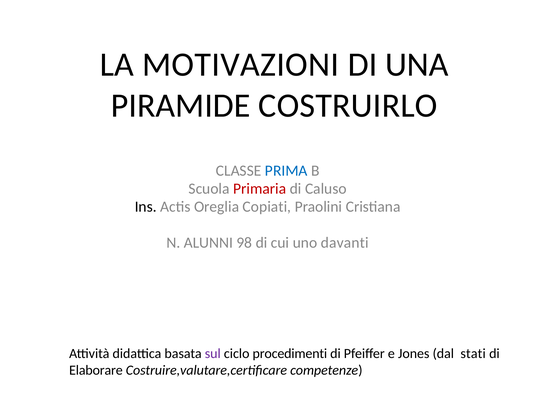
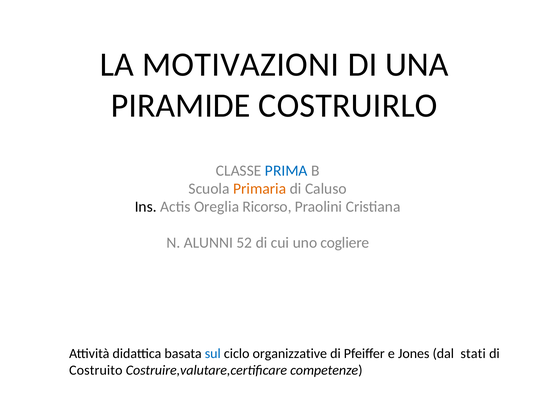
Primaria colour: red -> orange
Copiati: Copiati -> Ricorso
98: 98 -> 52
davanti: davanti -> cogliere
sul colour: purple -> blue
procedimenti: procedimenti -> organizzative
Elaborare: Elaborare -> Costruito
